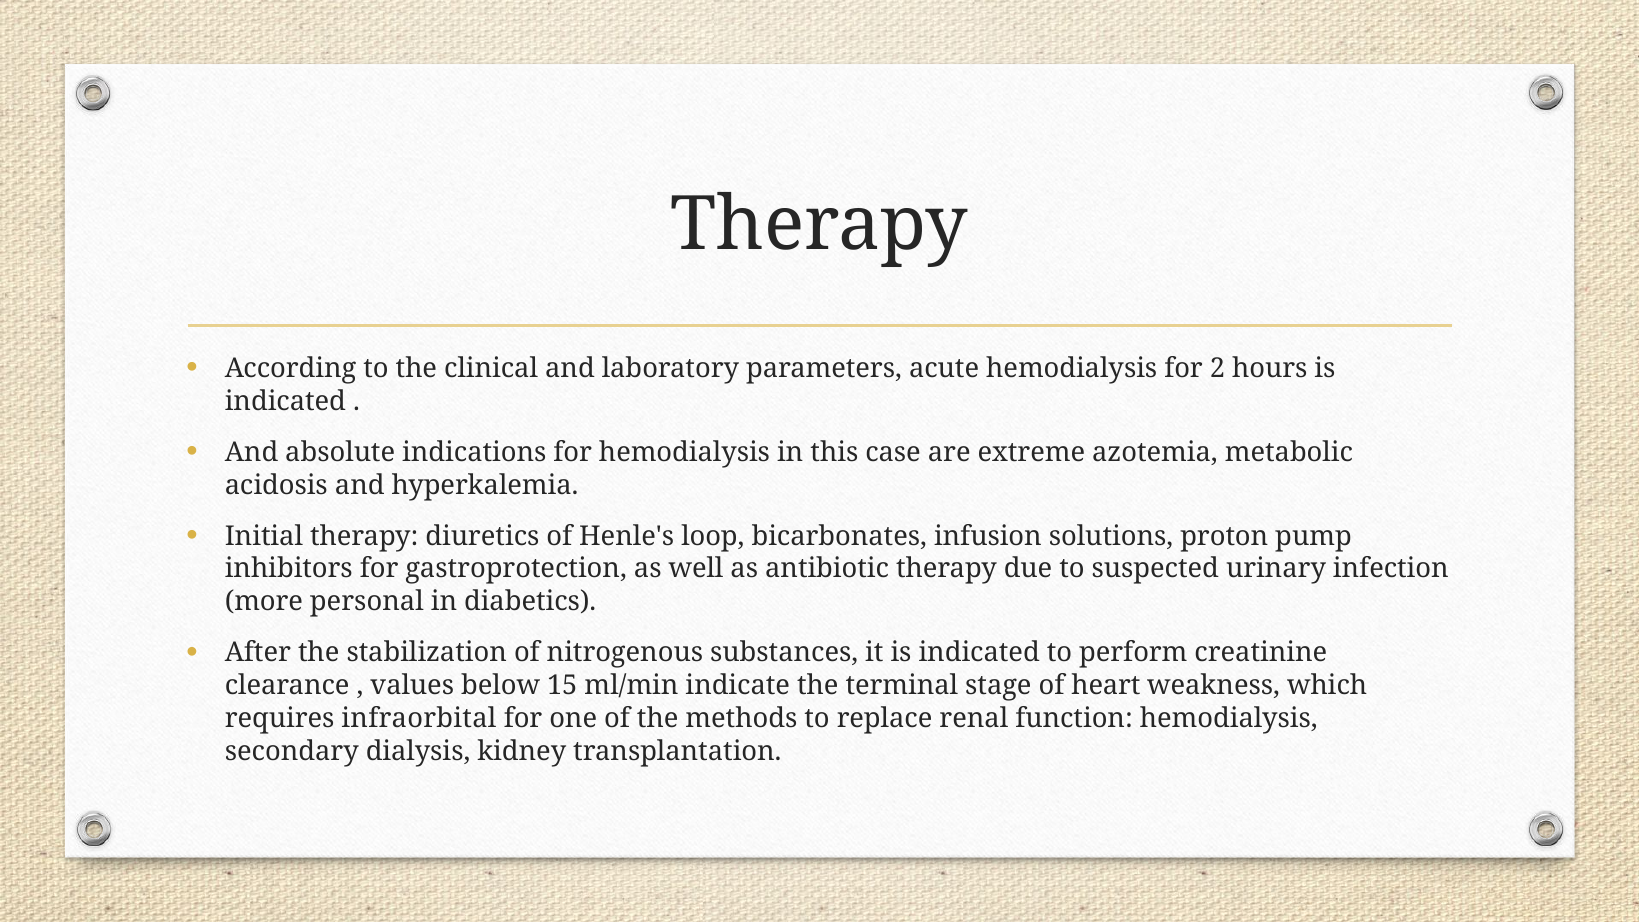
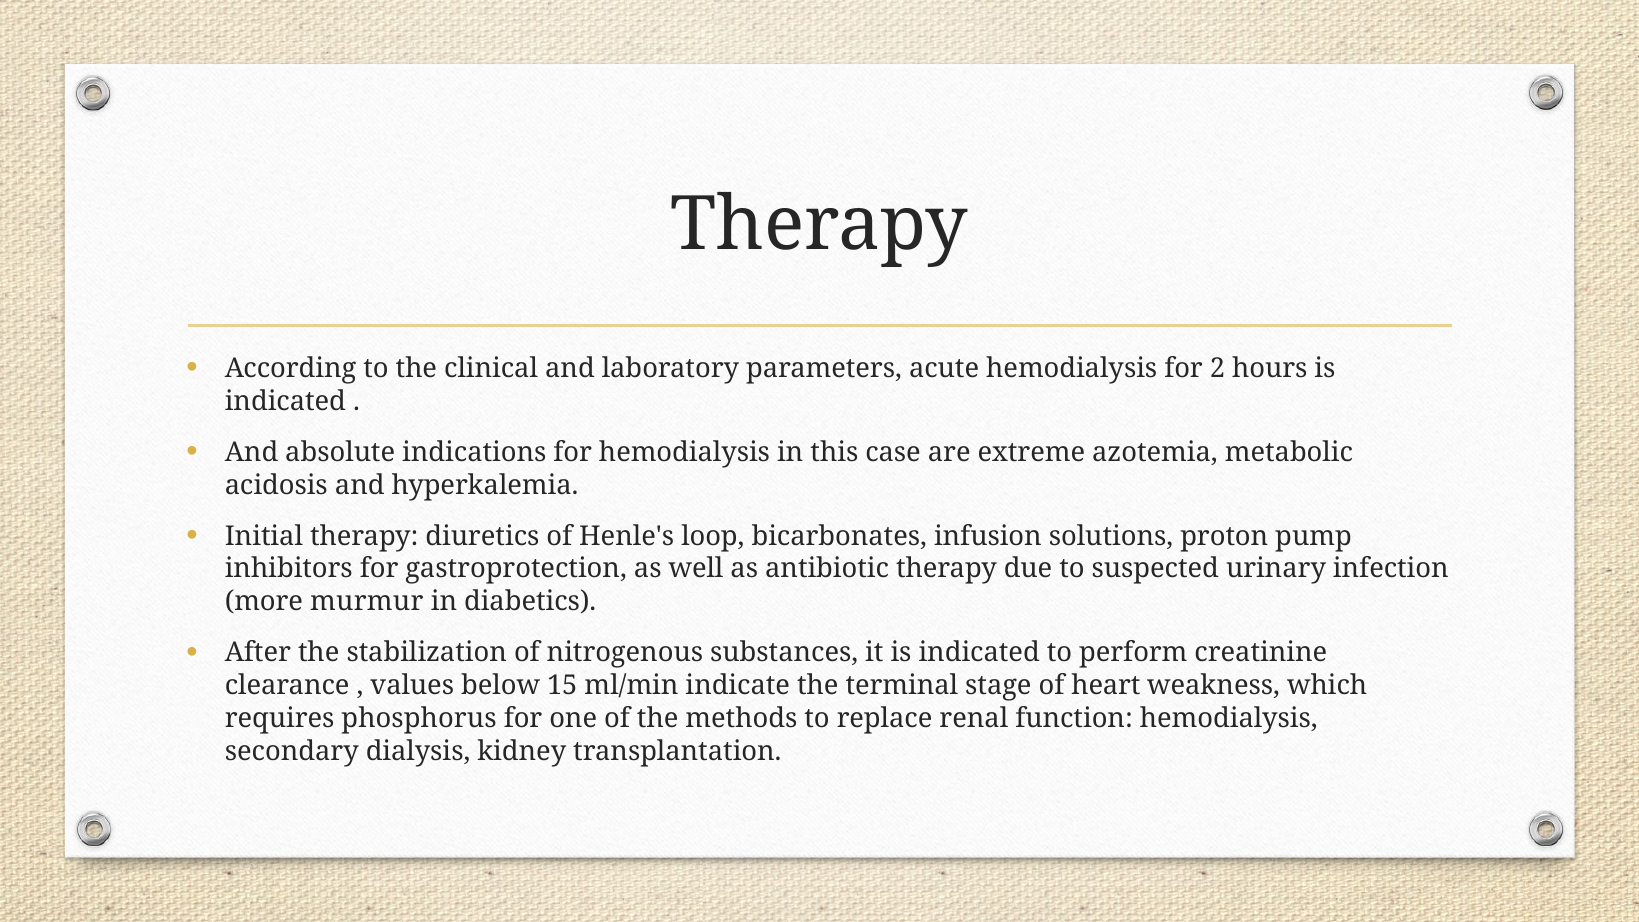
personal: personal -> murmur
infraorbital: infraorbital -> phosphorus
